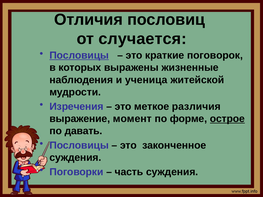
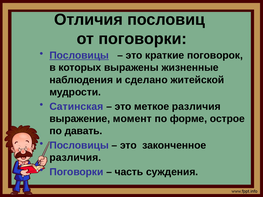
от случается: случается -> поговорки
ученица: ученица -> сделано
Изречения: Изречения -> Сатинская
острое underline: present -> none
суждения at (75, 158): суждения -> различия
